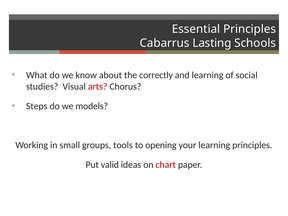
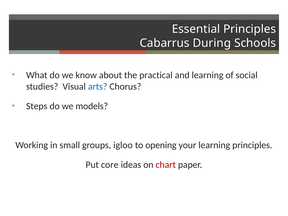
Lasting: Lasting -> During
correctly: correctly -> practical
arts colour: red -> blue
tools: tools -> igloo
valid: valid -> core
